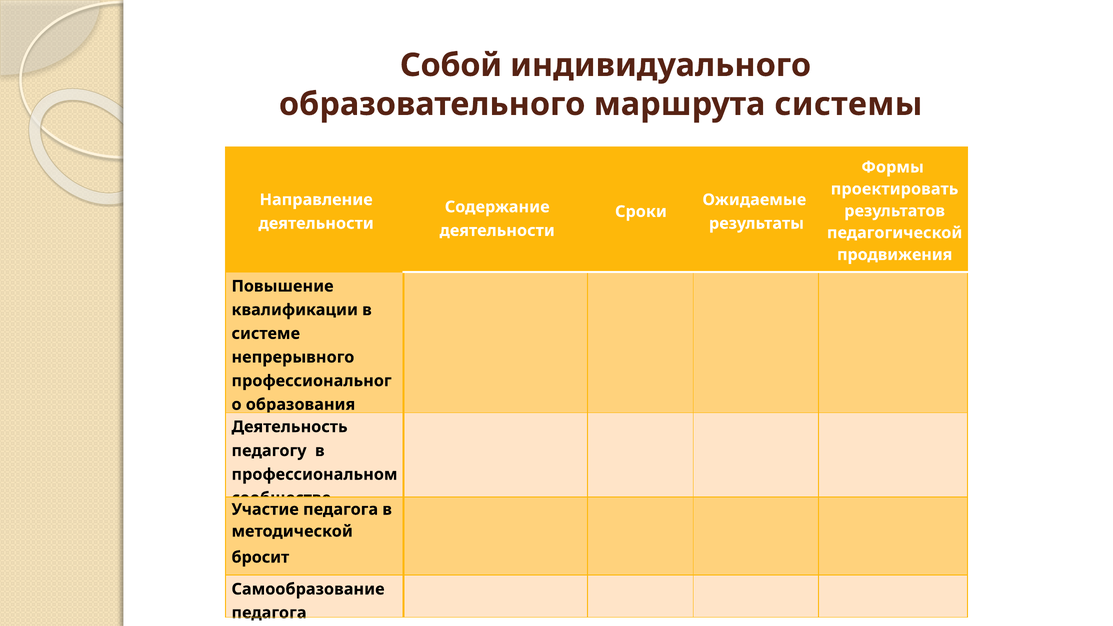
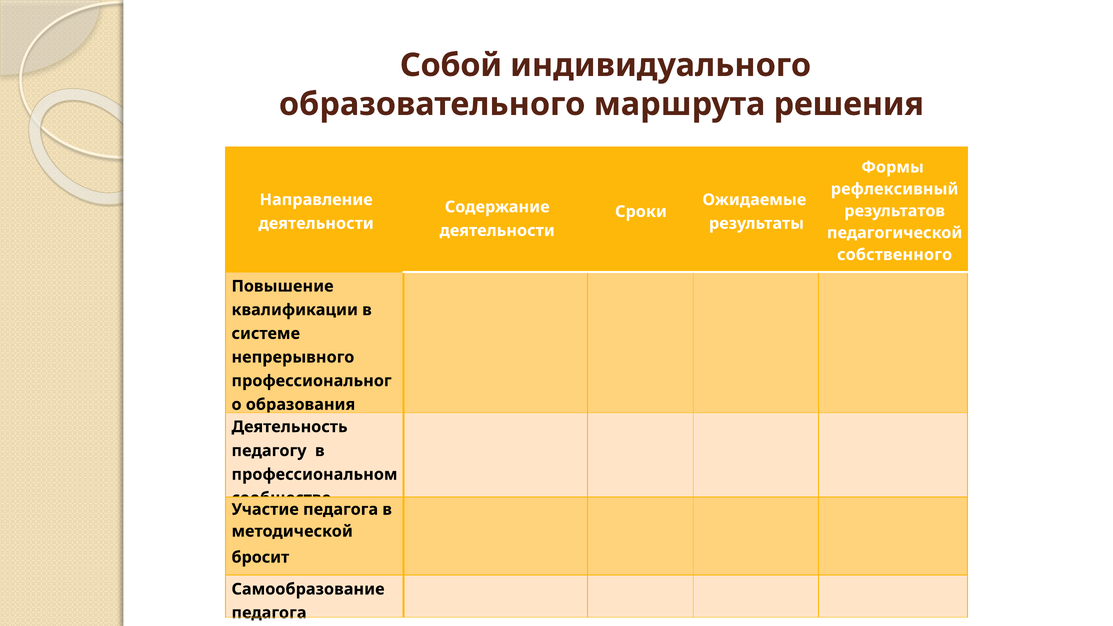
системы: системы -> решения
проектировать: проектировать -> рефлексивный
продвижения: продвижения -> собственного
